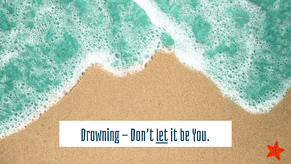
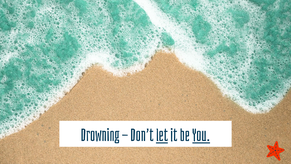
You underline: none -> present
